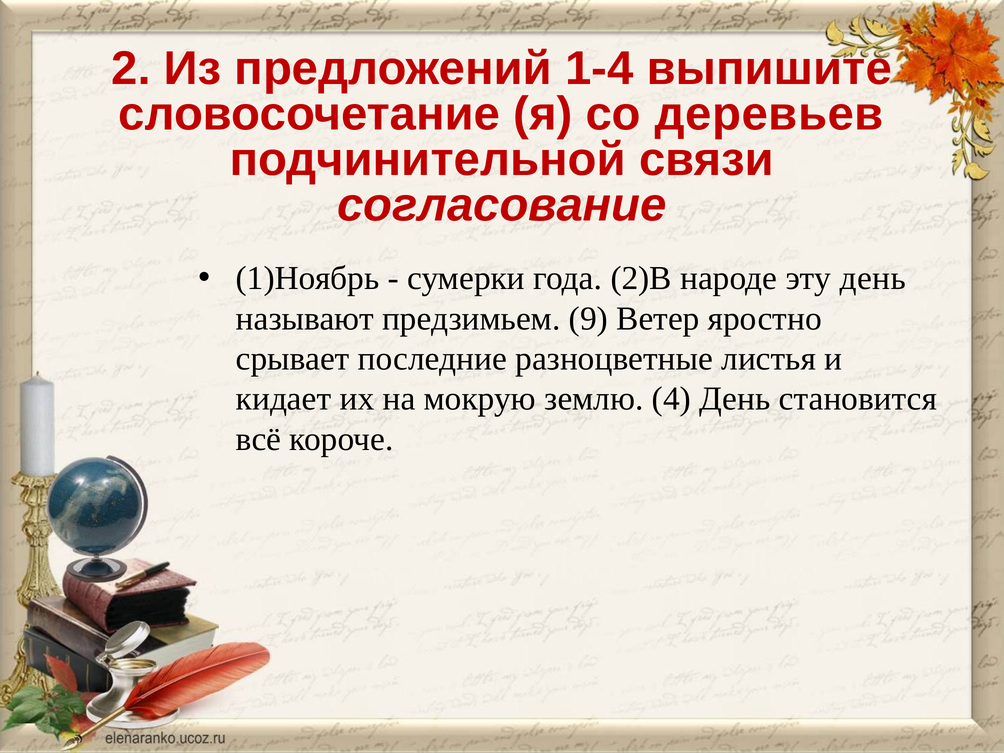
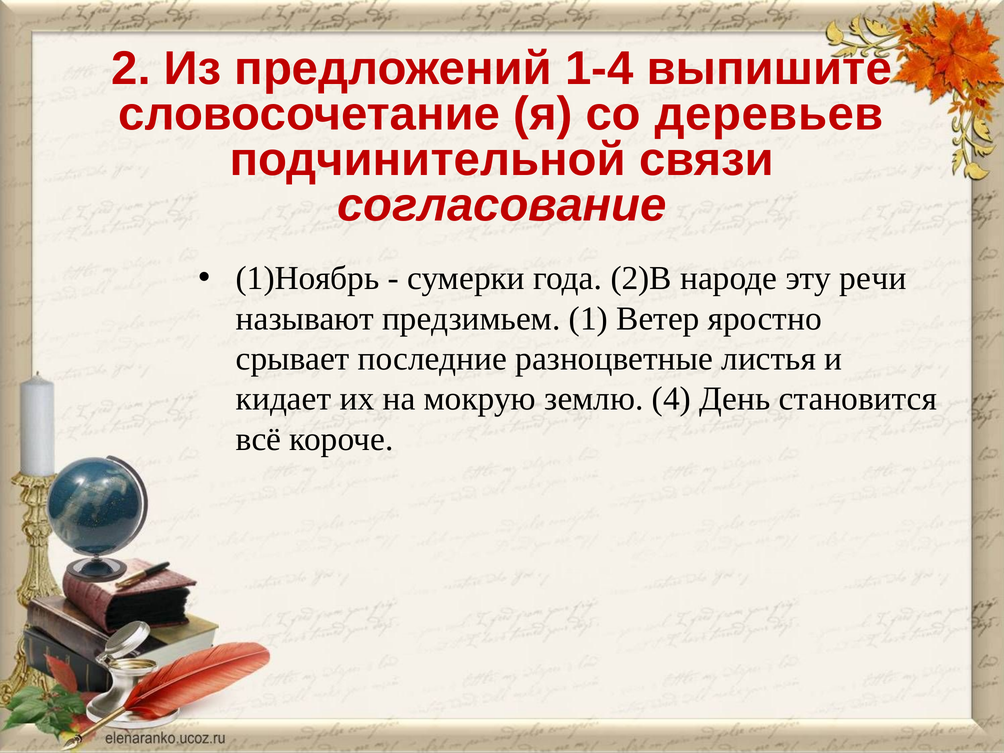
эту день: день -> речи
9: 9 -> 1
